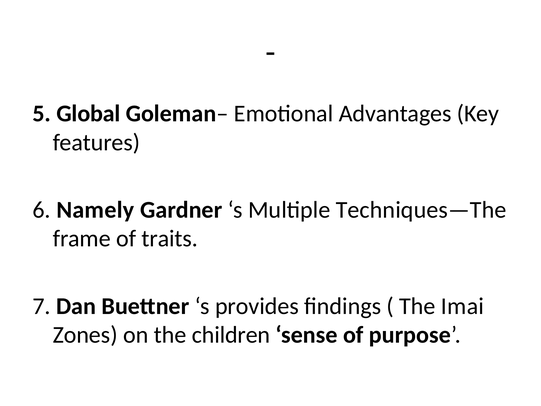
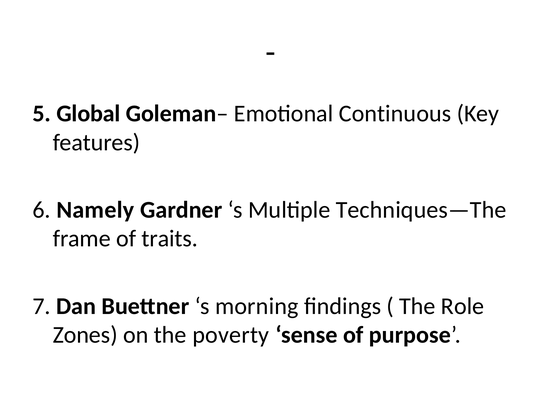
Advantages: Advantages -> Continuous
provides: provides -> morning
Imai: Imai -> Role
children: children -> poverty
